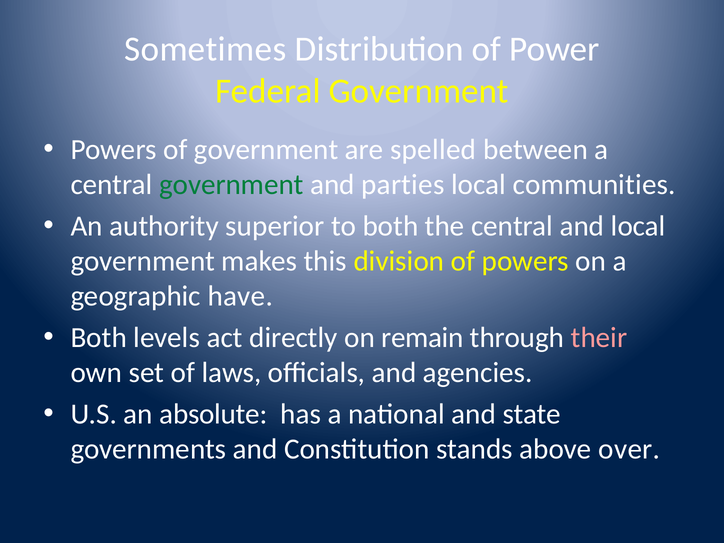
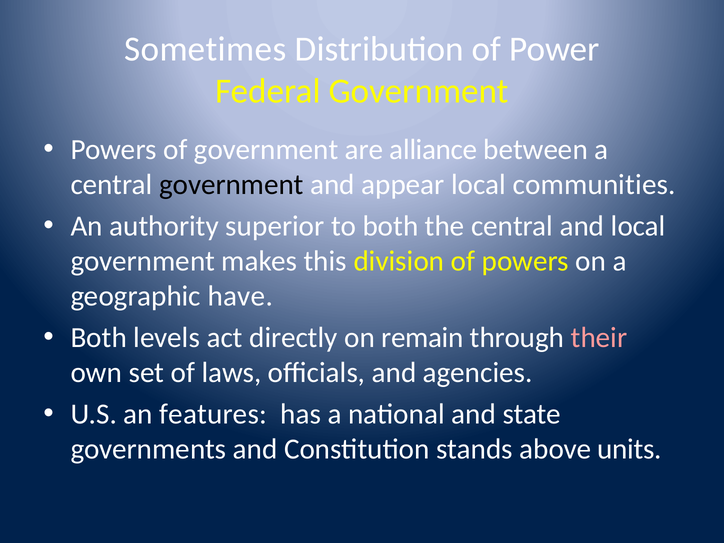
spelled: spelled -> alliance
government at (231, 185) colour: green -> black
parties: parties -> appear
absolute: absolute -> features
over: over -> units
